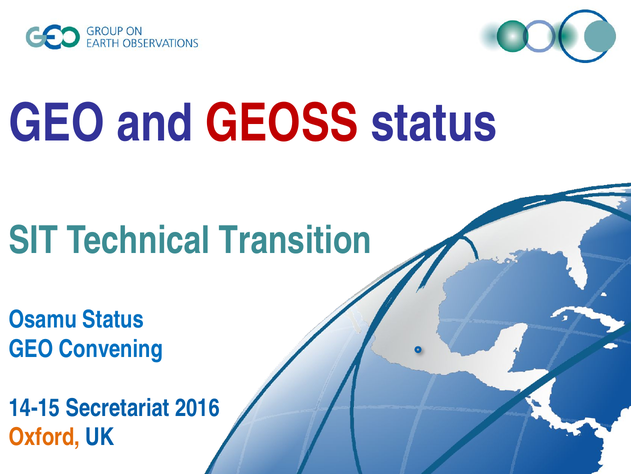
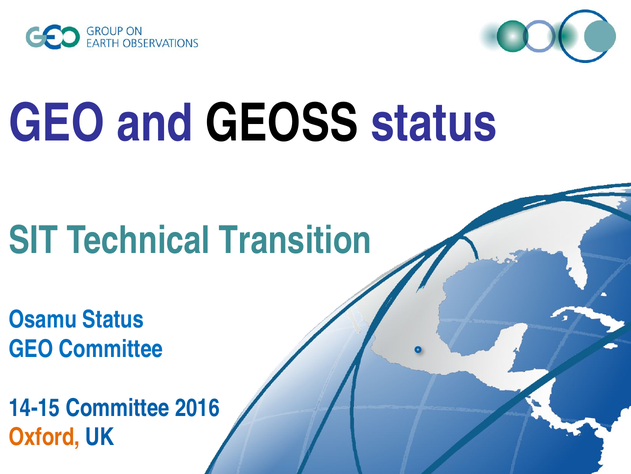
GEOSS colour: red -> black
GEO Convening: Convening -> Committee
14-15 Secretariat: Secretariat -> Committee
